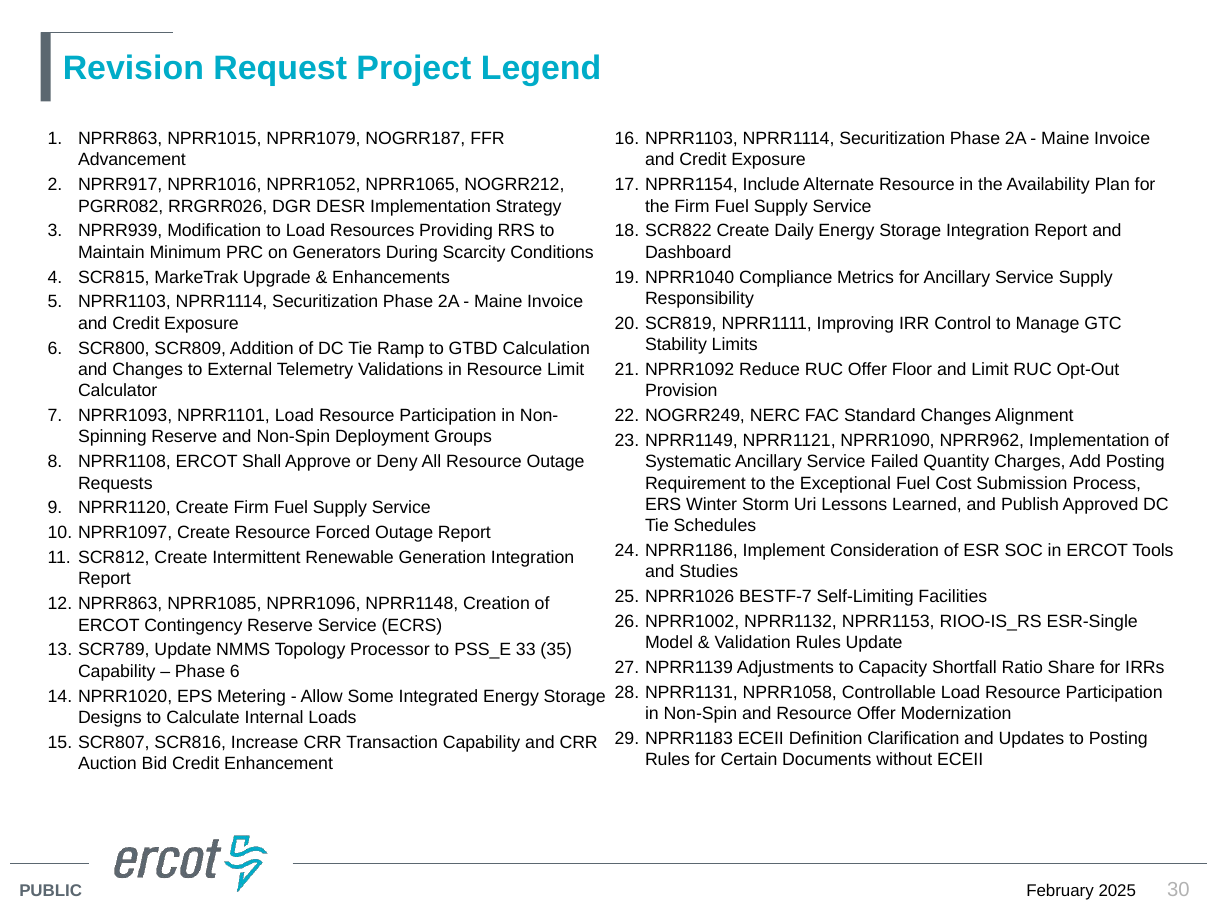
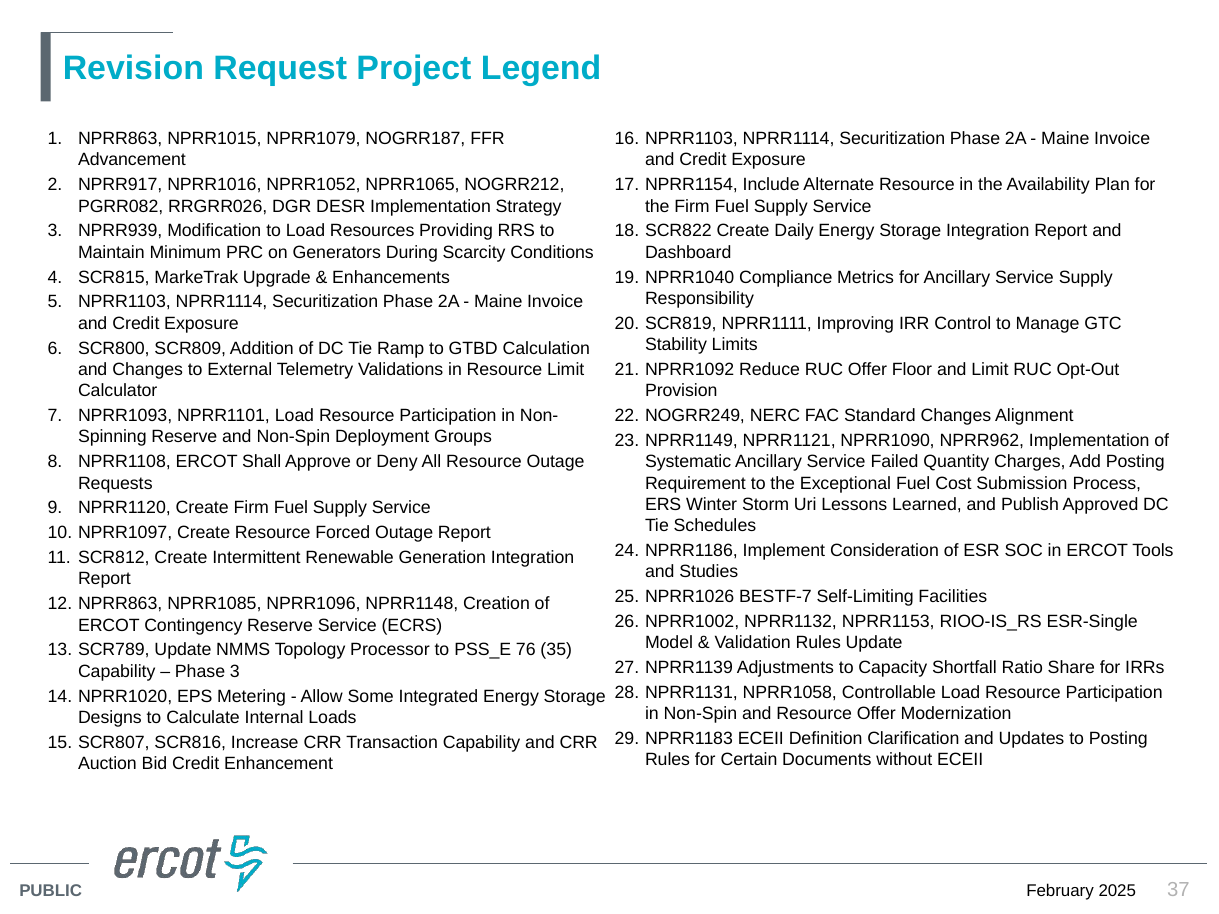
33: 33 -> 76
Phase 6: 6 -> 3
30: 30 -> 37
